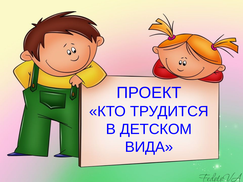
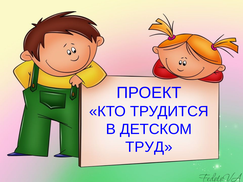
ВИДА: ВИДА -> ТРУД
